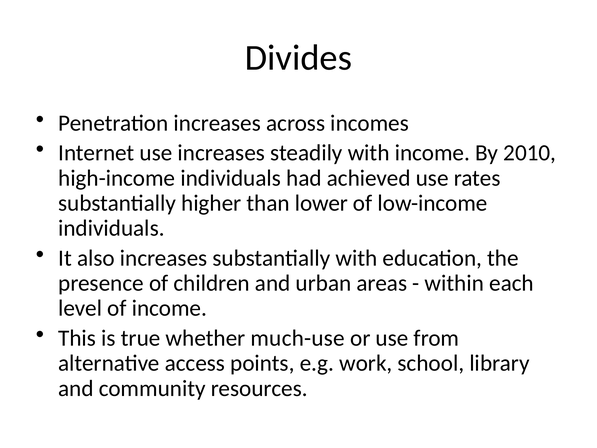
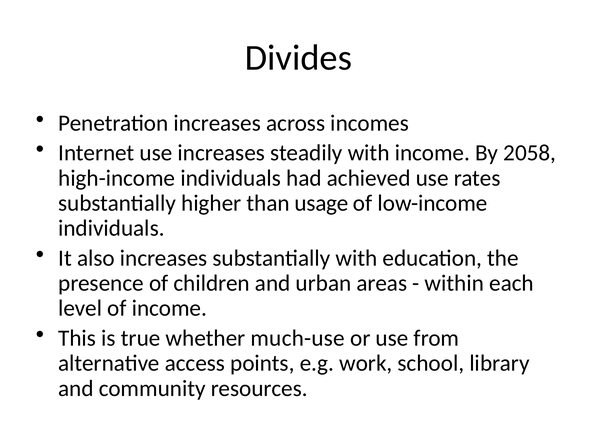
2010: 2010 -> 2058
lower: lower -> usage
